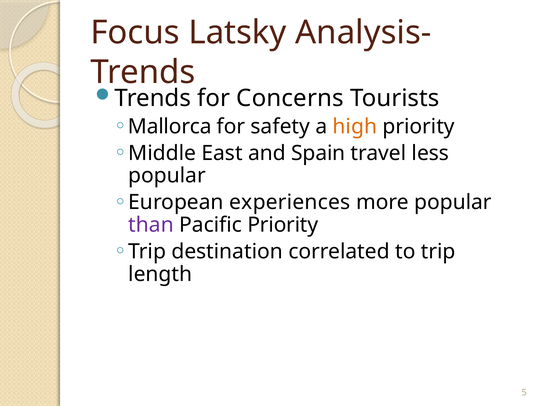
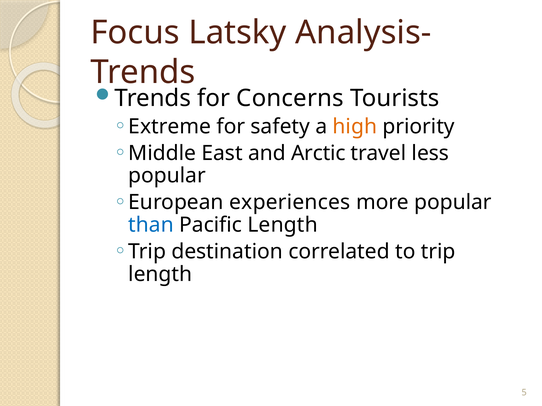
Mallorca: Mallorca -> Extreme
Spain: Spain -> Arctic
than colour: purple -> blue
Pacific Priority: Priority -> Length
